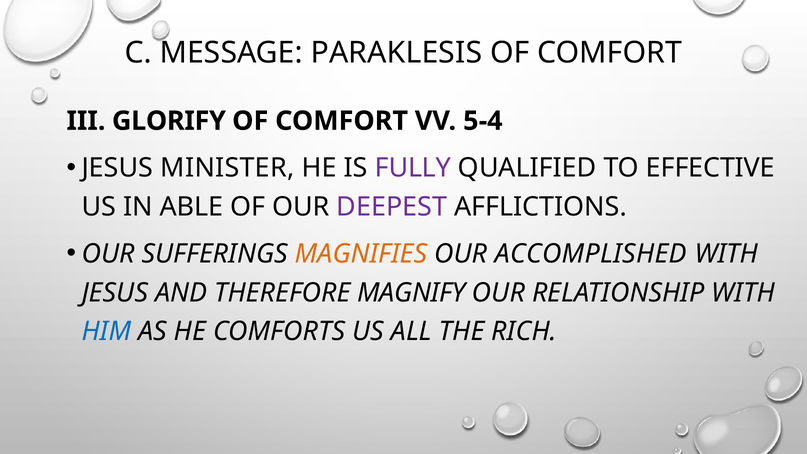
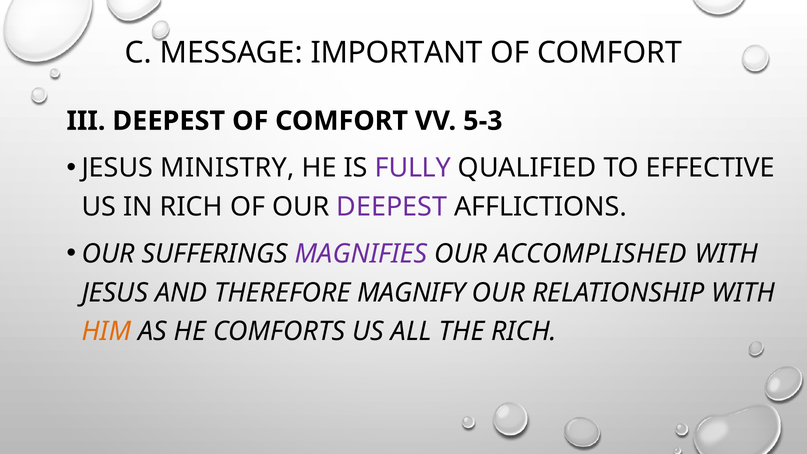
PARAKLESIS: PARAKLESIS -> IMPORTANT
III GLORIFY: GLORIFY -> DEEPEST
5-4: 5-4 -> 5-3
MINISTER: MINISTER -> MINISTRY
IN ABLE: ABLE -> RICH
MAGNIFIES colour: orange -> purple
HIM colour: blue -> orange
